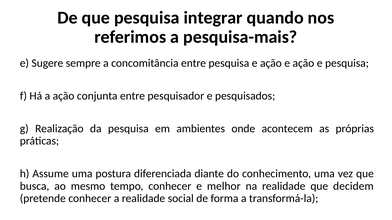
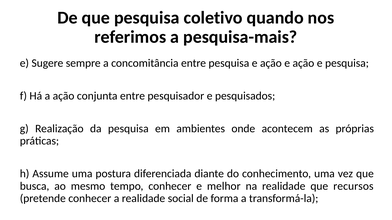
integrar: integrar -> coletivo
decidem: decidem -> recursos
